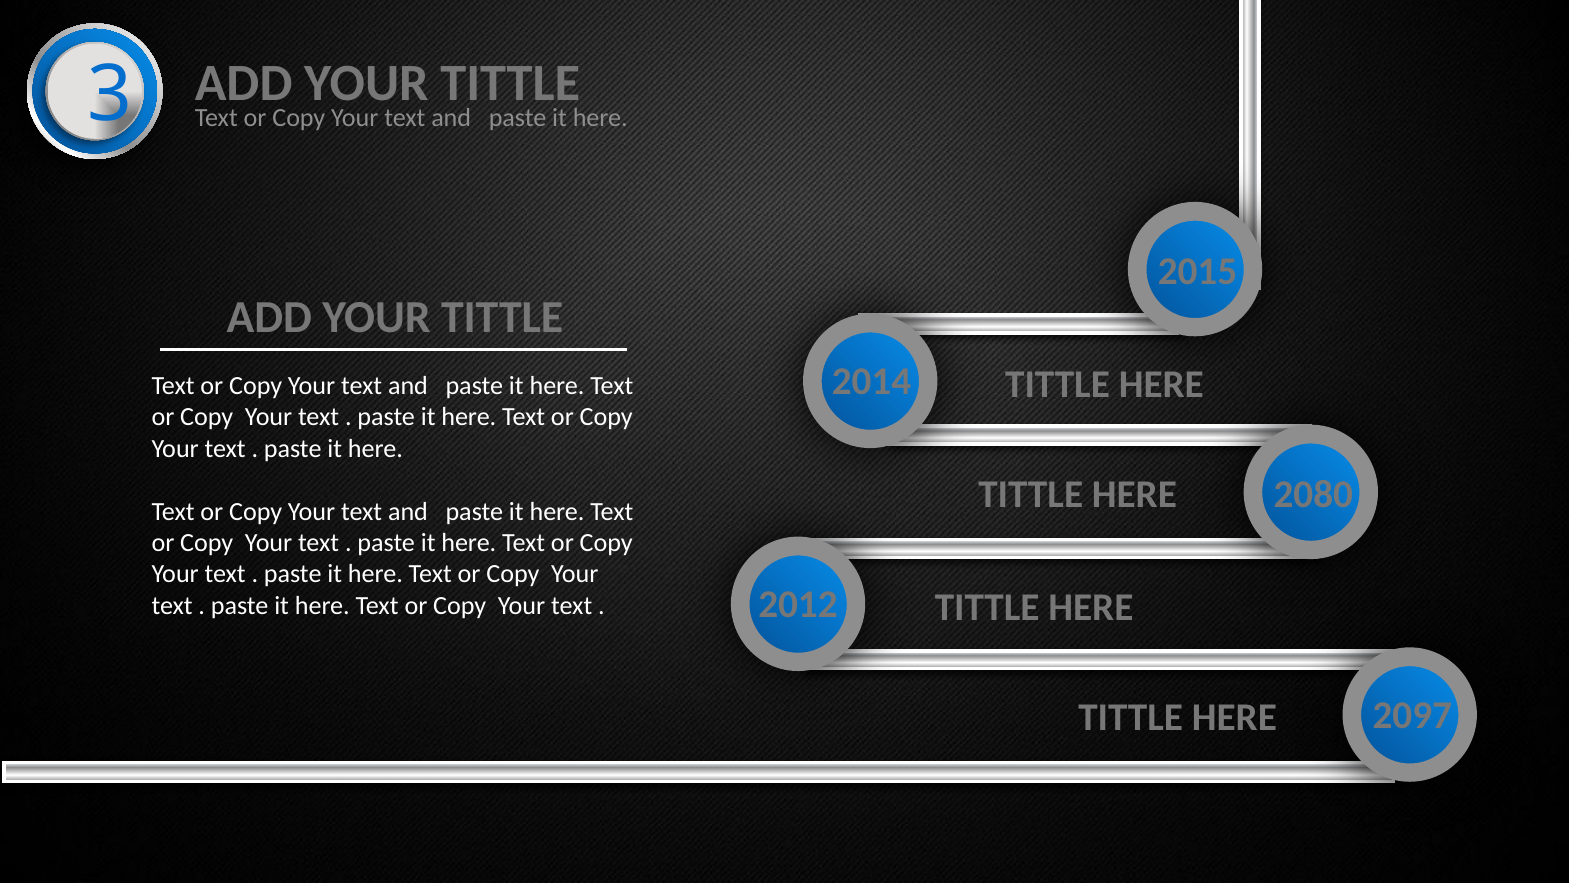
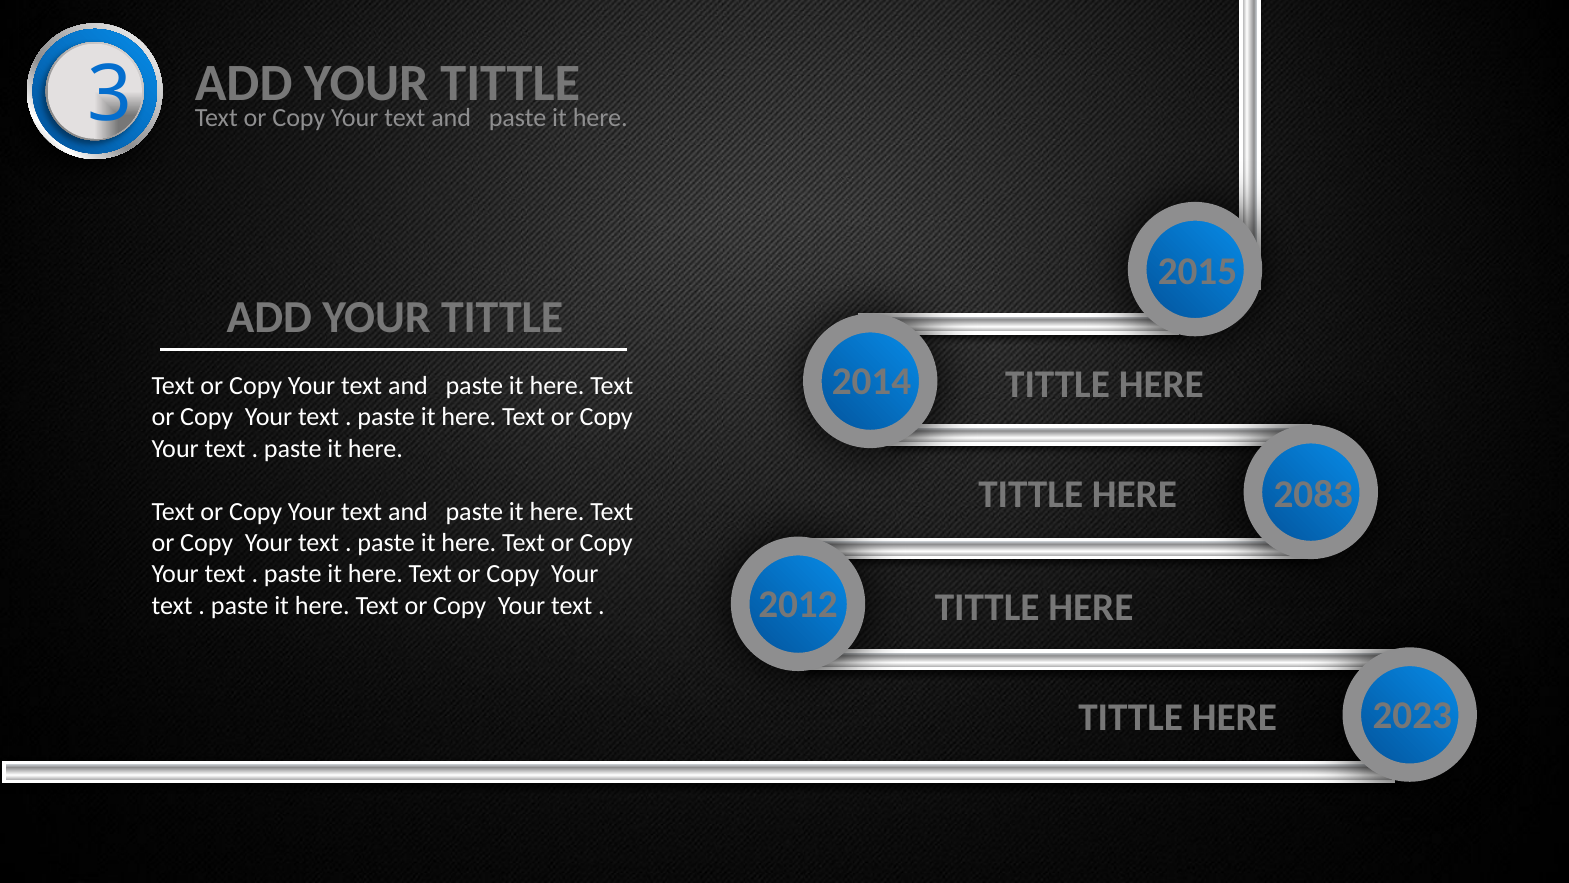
2080: 2080 -> 2083
2097: 2097 -> 2023
